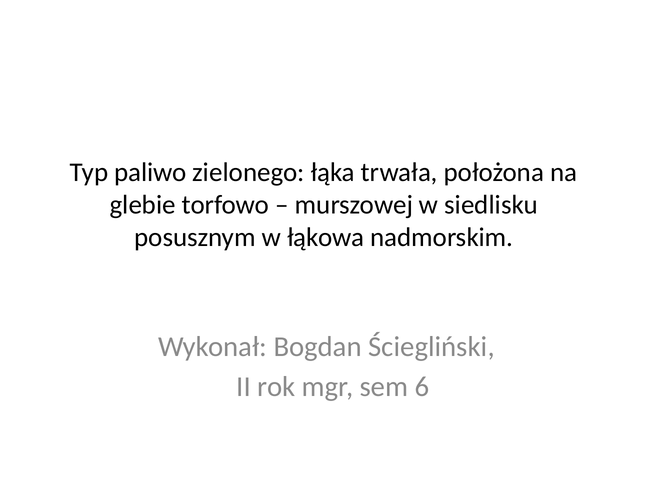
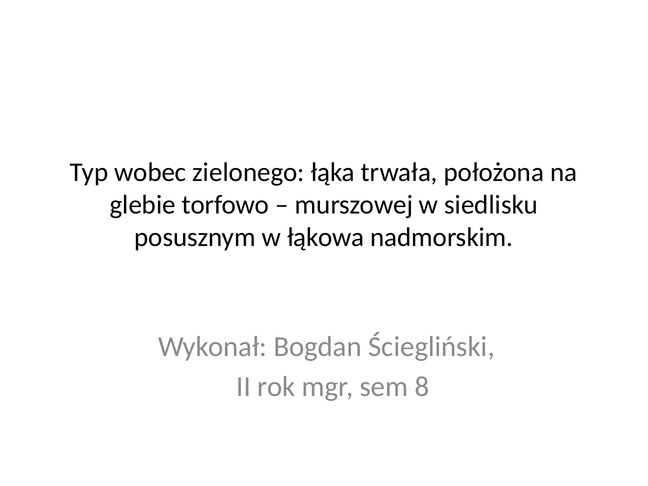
paliwo: paliwo -> wobec
6: 6 -> 8
